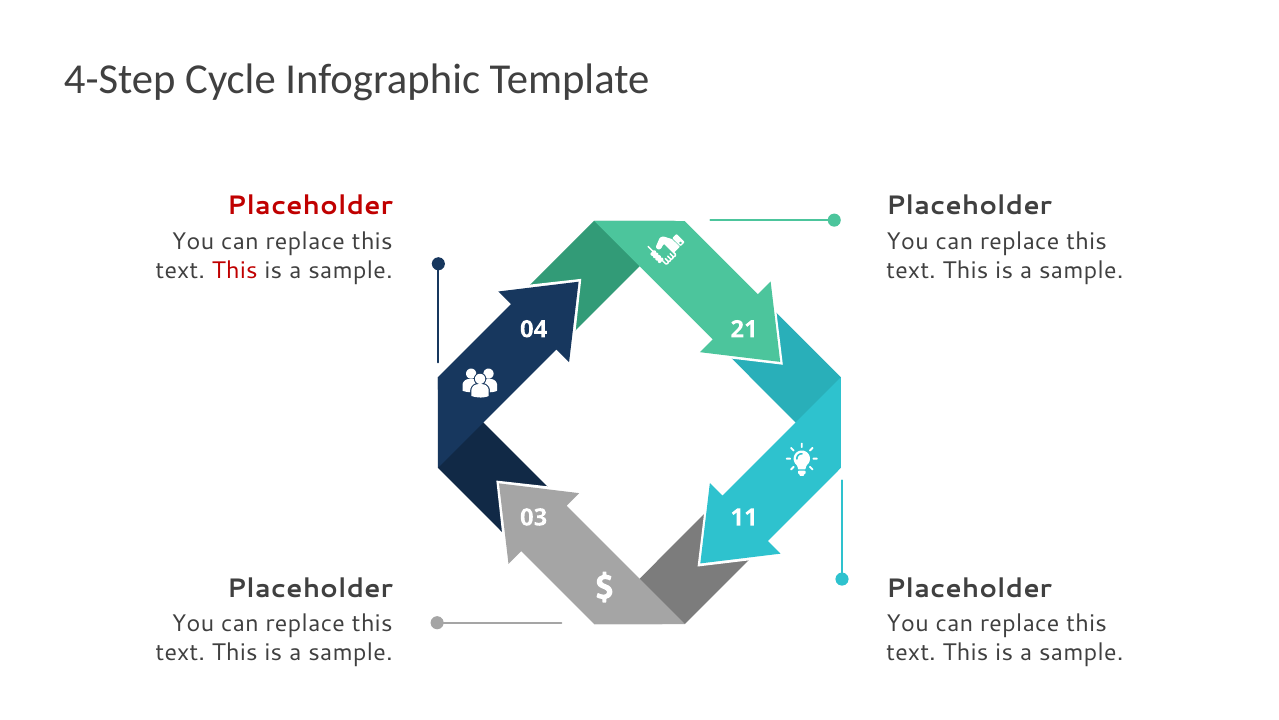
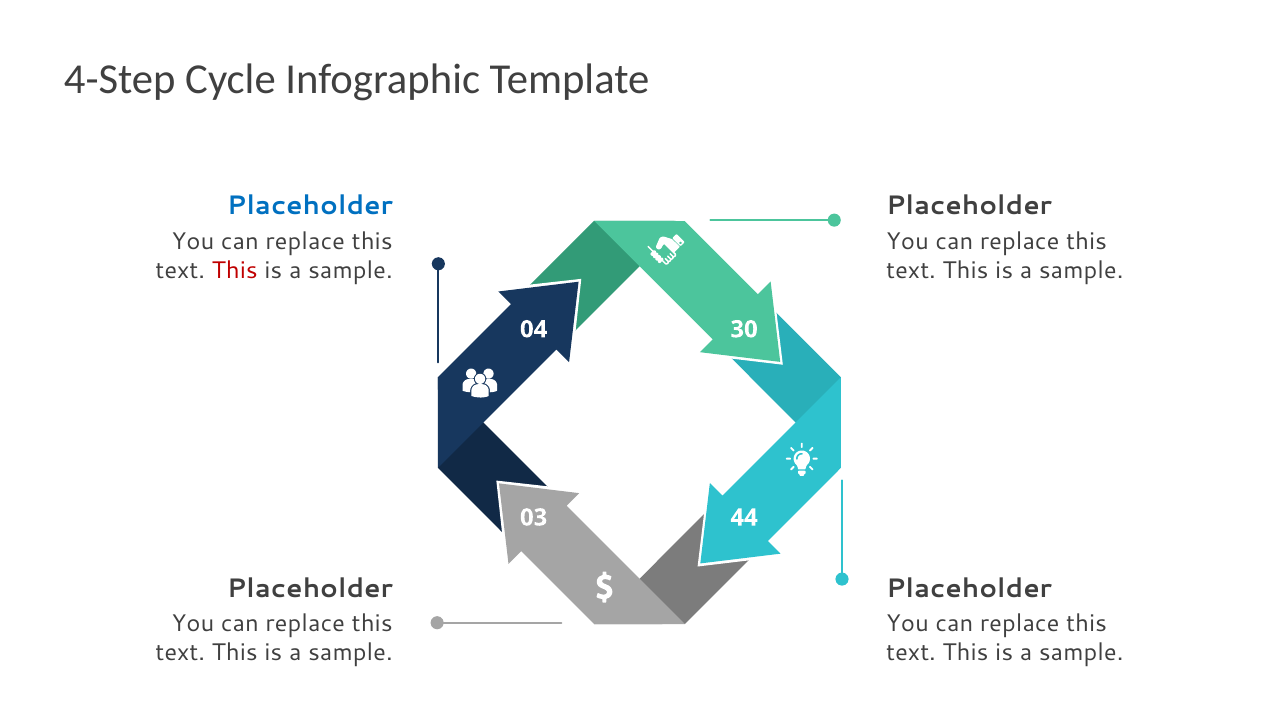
Placeholder at (310, 206) colour: red -> blue
21: 21 -> 30
11: 11 -> 44
